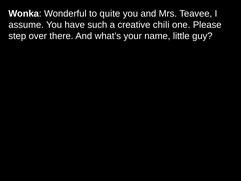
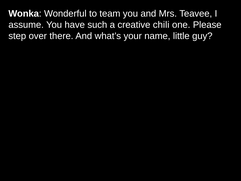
quite: quite -> team
